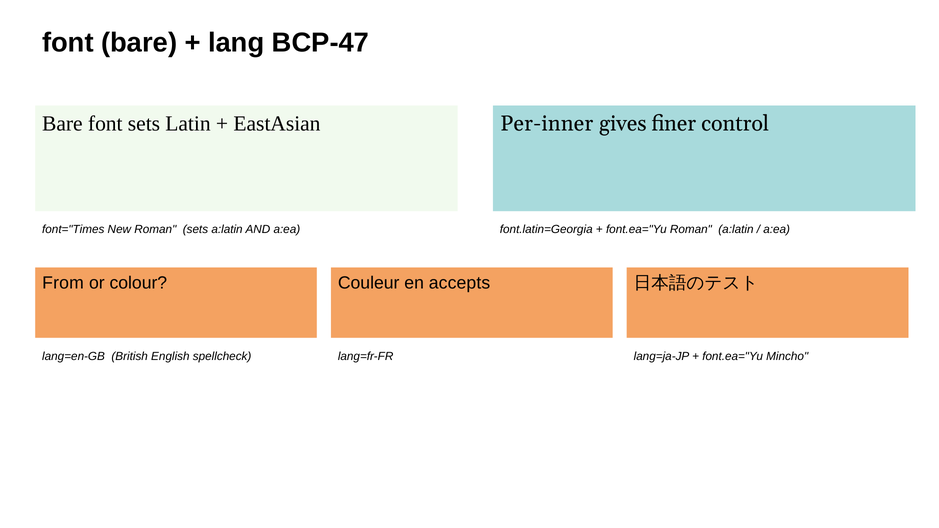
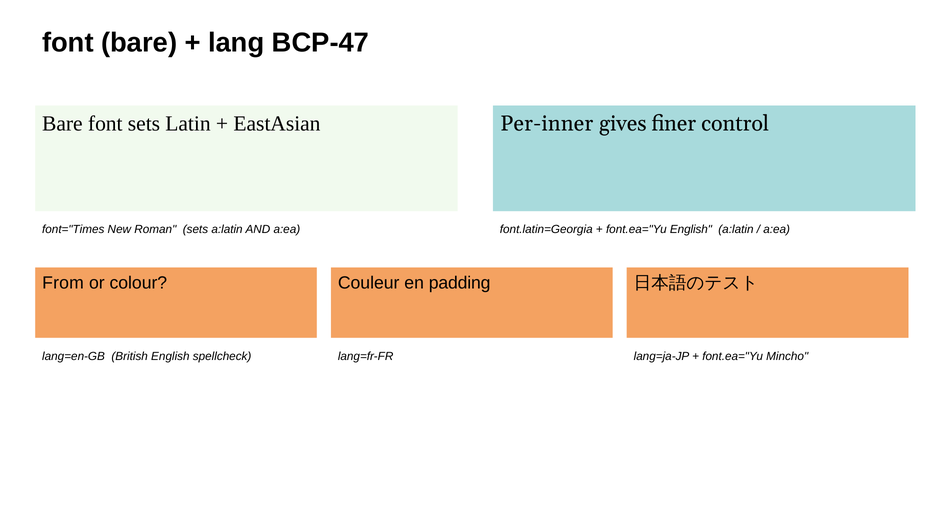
font.ea="Yu Roman: Roman -> English
accepts: accepts -> padding
